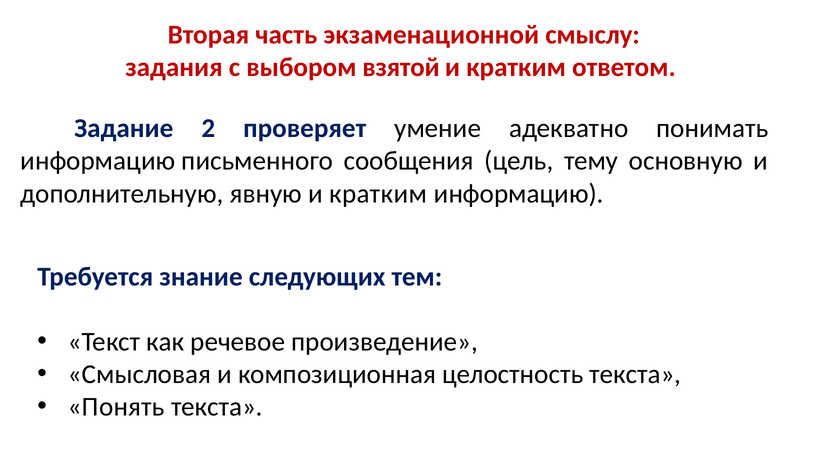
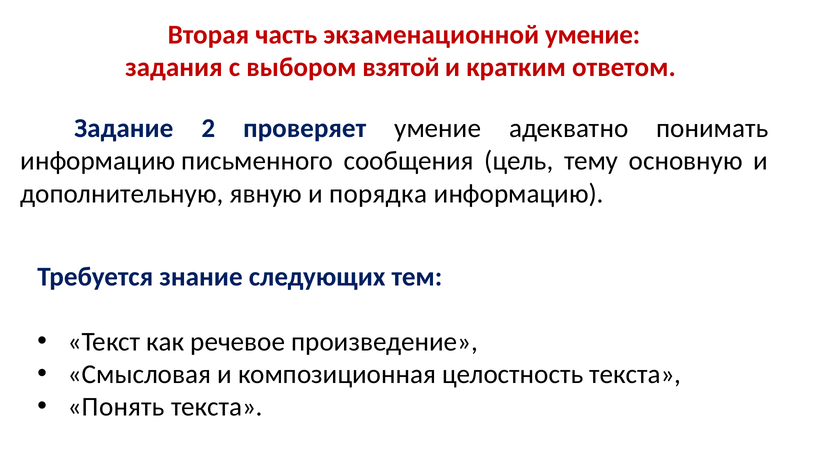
экзаменационной смыслу: смыслу -> умение
явную и кратким: кратким -> порядка
